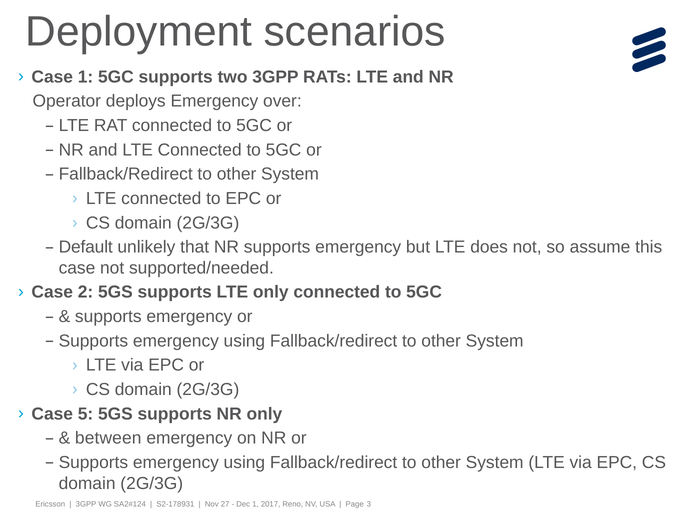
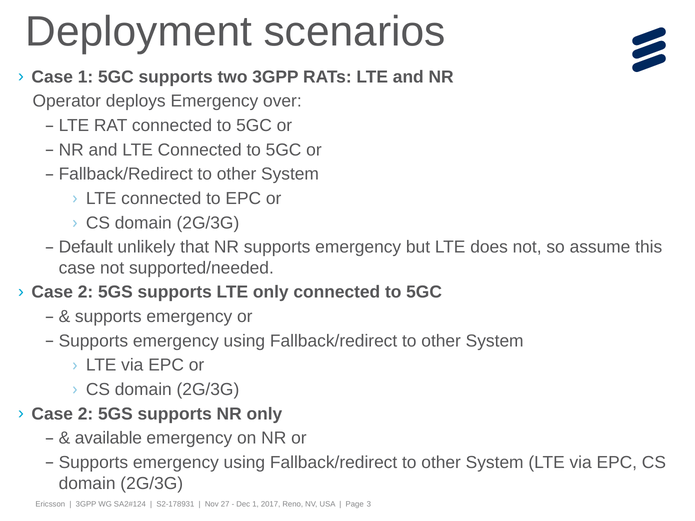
5 at (85, 414): 5 -> 2
between: between -> available
